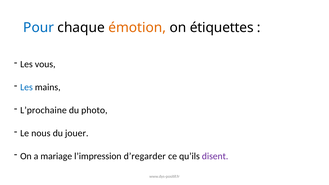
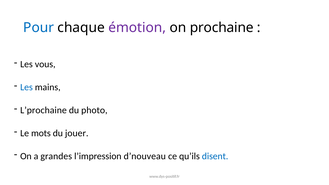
émotion colour: orange -> purple
étiquettes: étiquettes -> prochaine
nous: nous -> mots
mariage: mariage -> grandes
d’regarder: d’regarder -> d’nouveau
disent colour: purple -> blue
